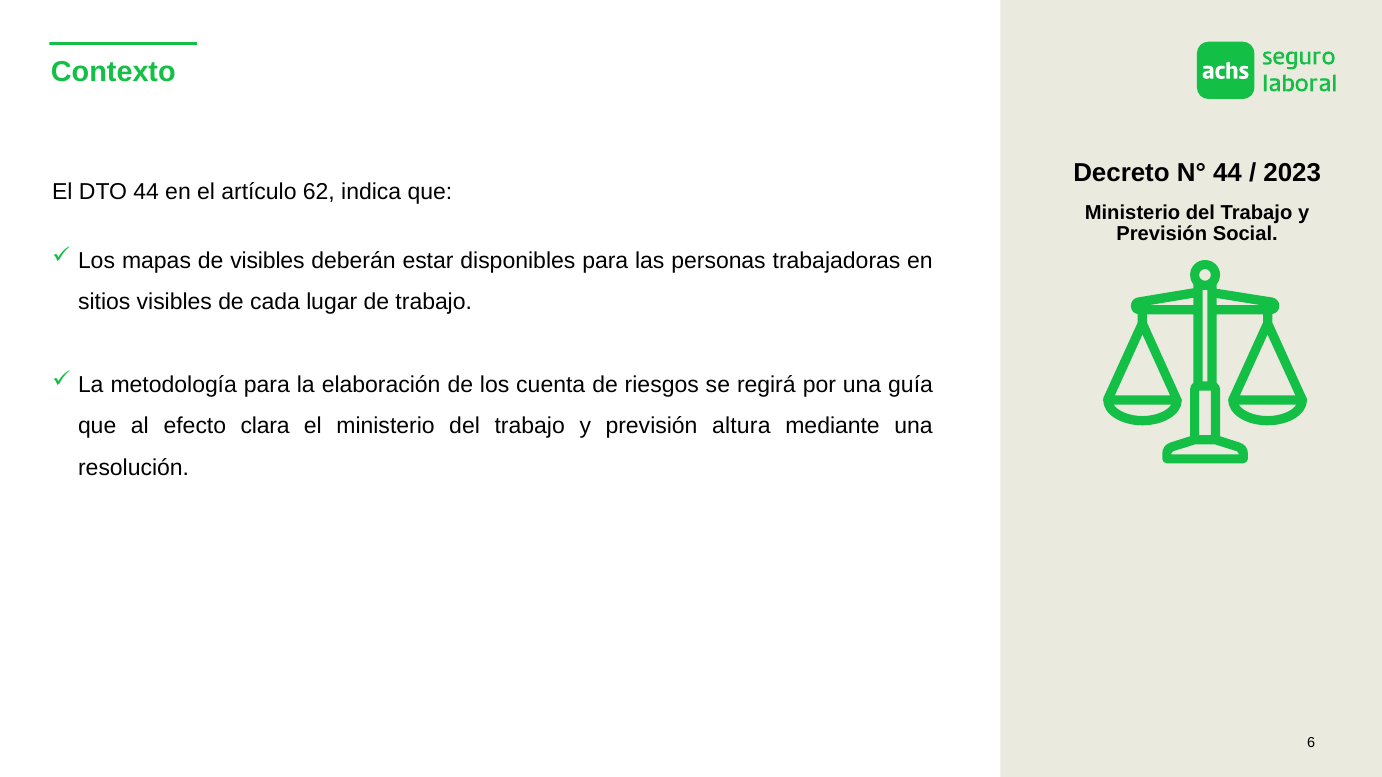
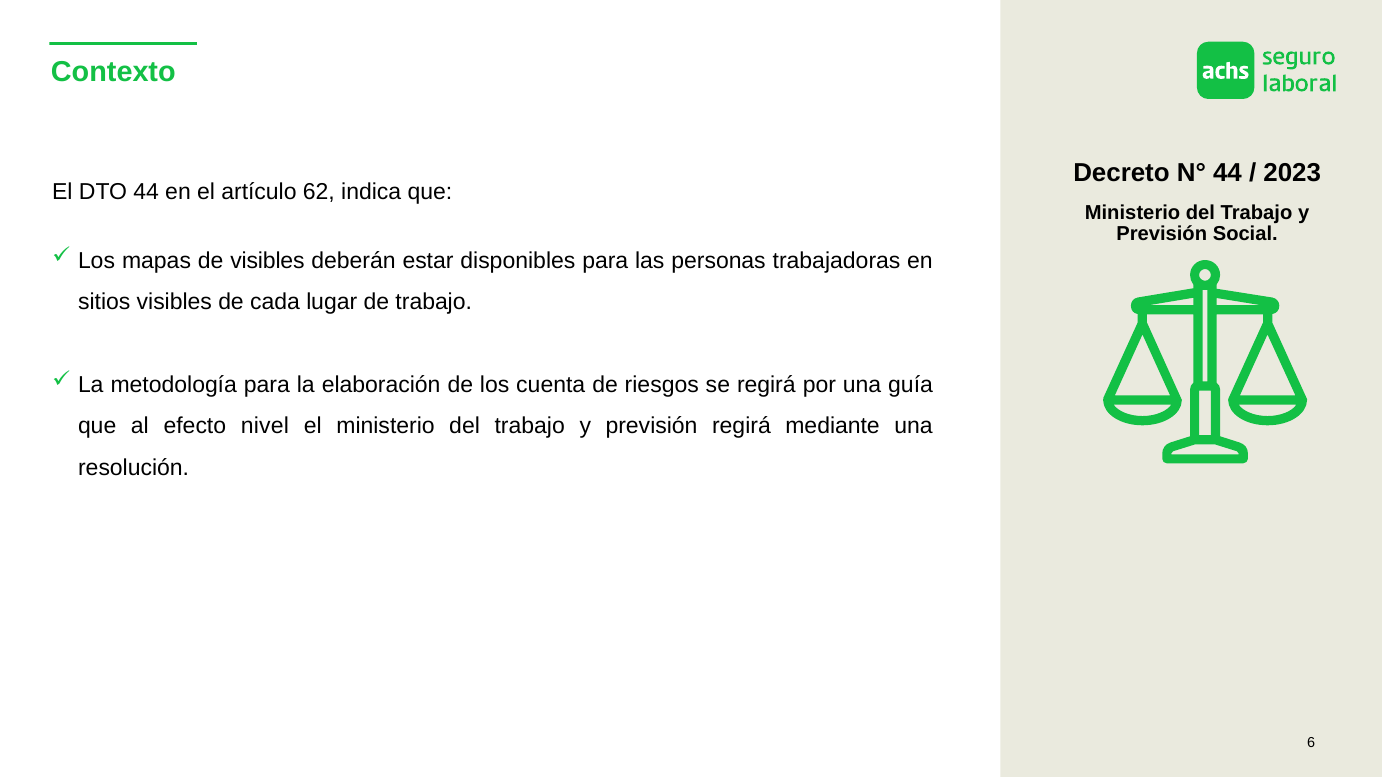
clara: clara -> nivel
previsión altura: altura -> regirá
